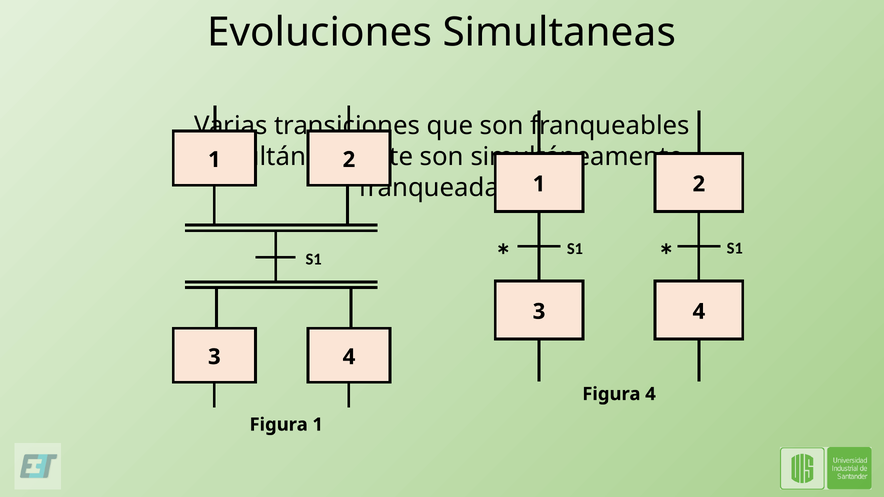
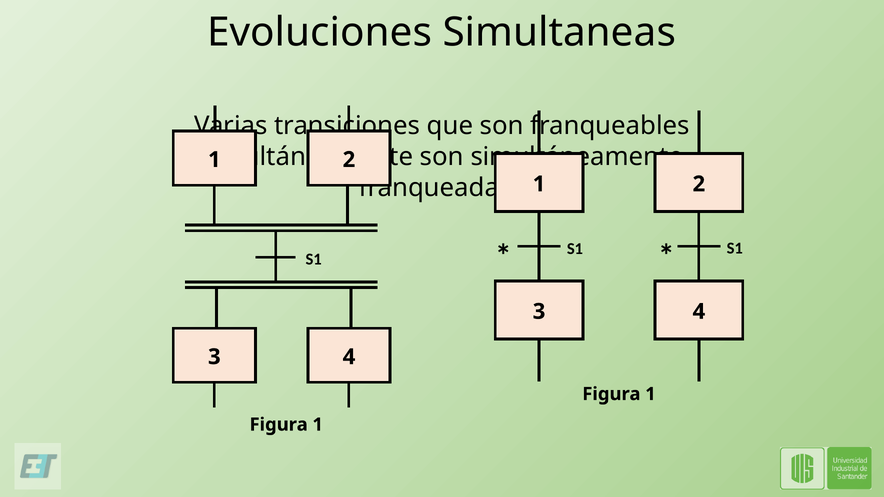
4 at (650, 394): 4 -> 1
